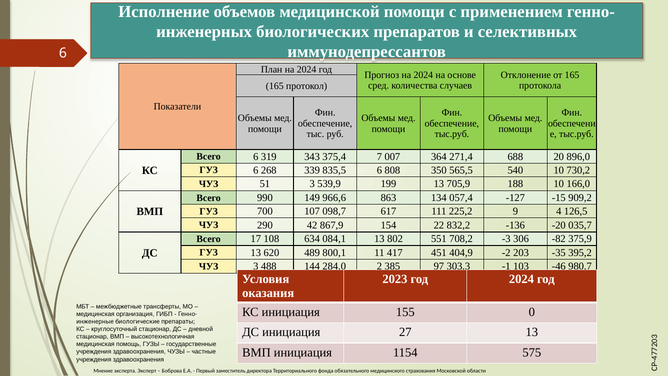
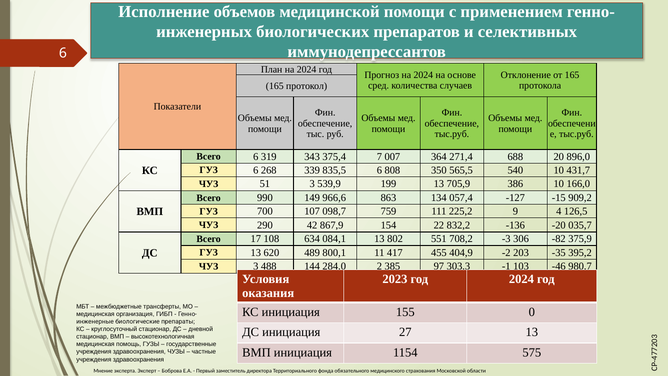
730,2: 730,2 -> 431,7
188: 188 -> 386
617: 617 -> 759
451: 451 -> 455
